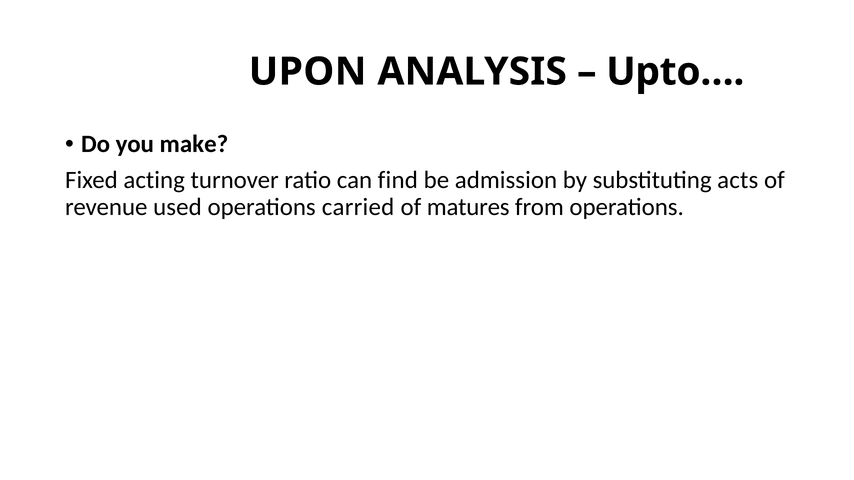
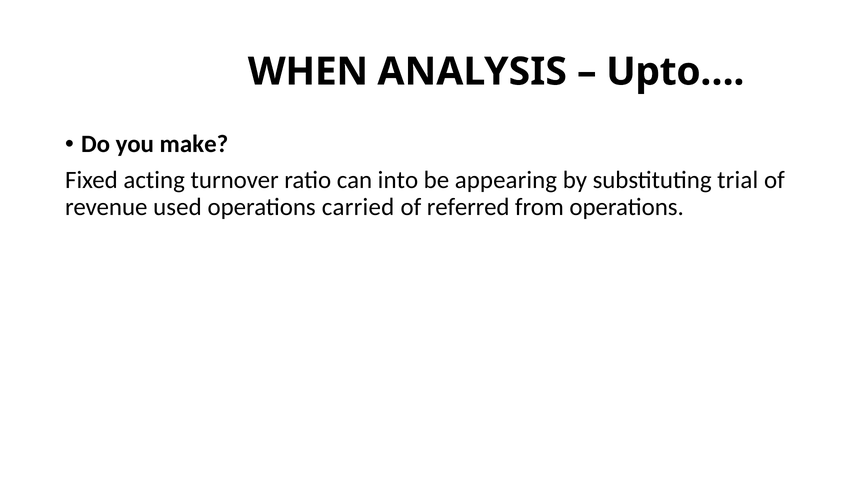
UPON: UPON -> WHEN
find: find -> into
admission: admission -> appearing
acts: acts -> trial
matures: matures -> referred
